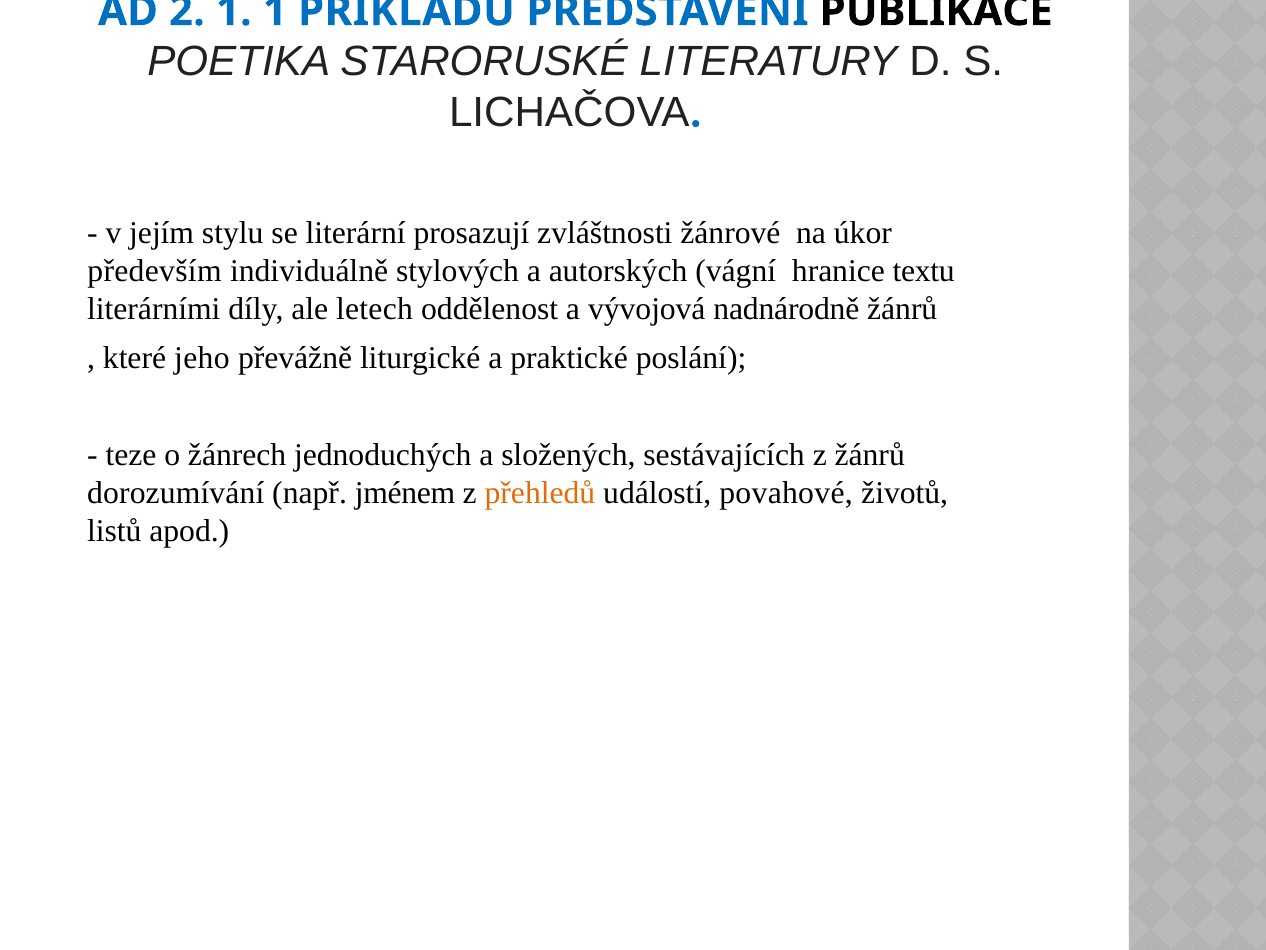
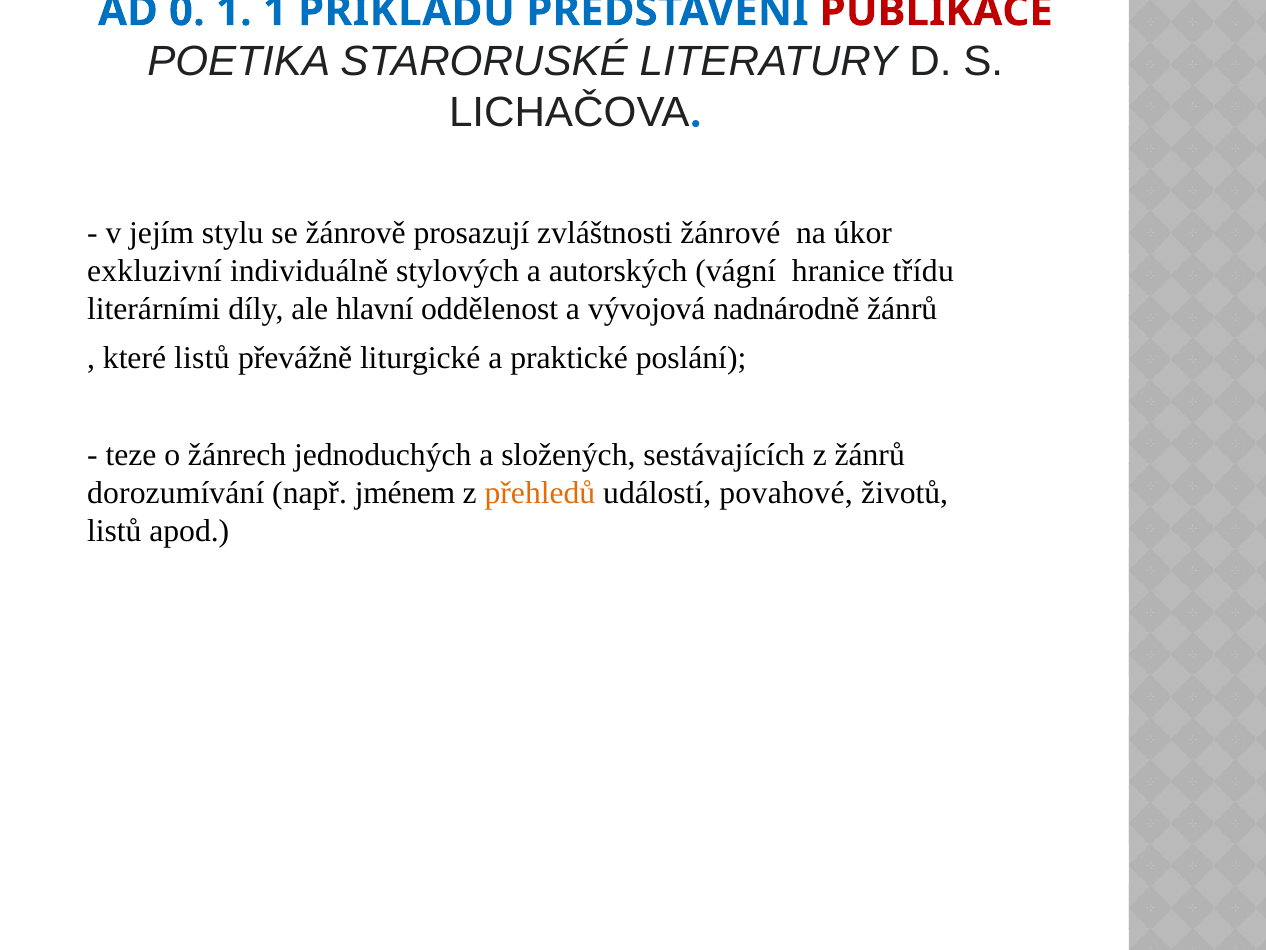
2: 2 -> 0
PUBLIKACE colour: black -> red
literární: literární -> žánrově
především: především -> exkluzivní
textu: textu -> třídu
letech: letech -> hlavní
které jeho: jeho -> listů
